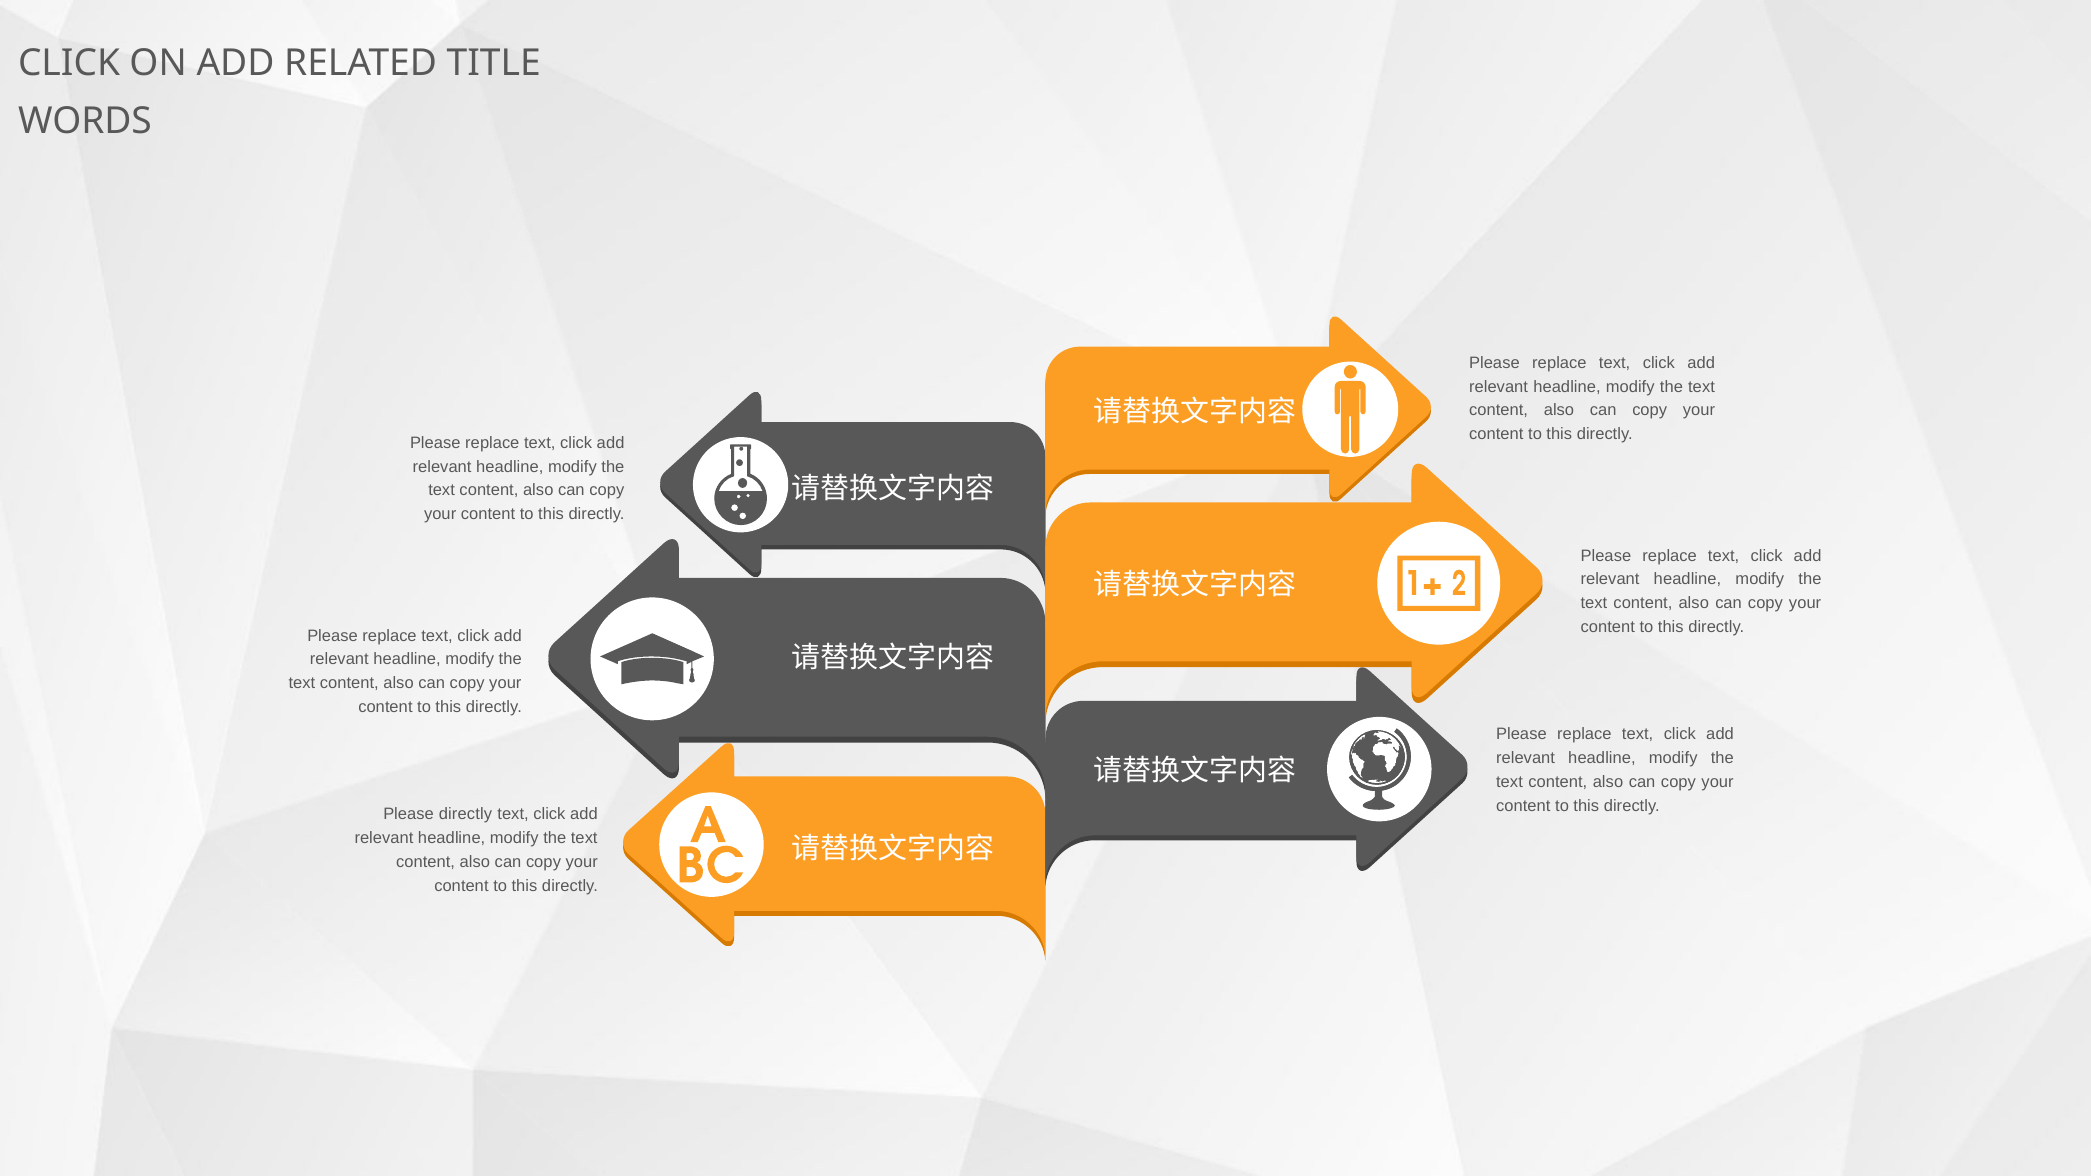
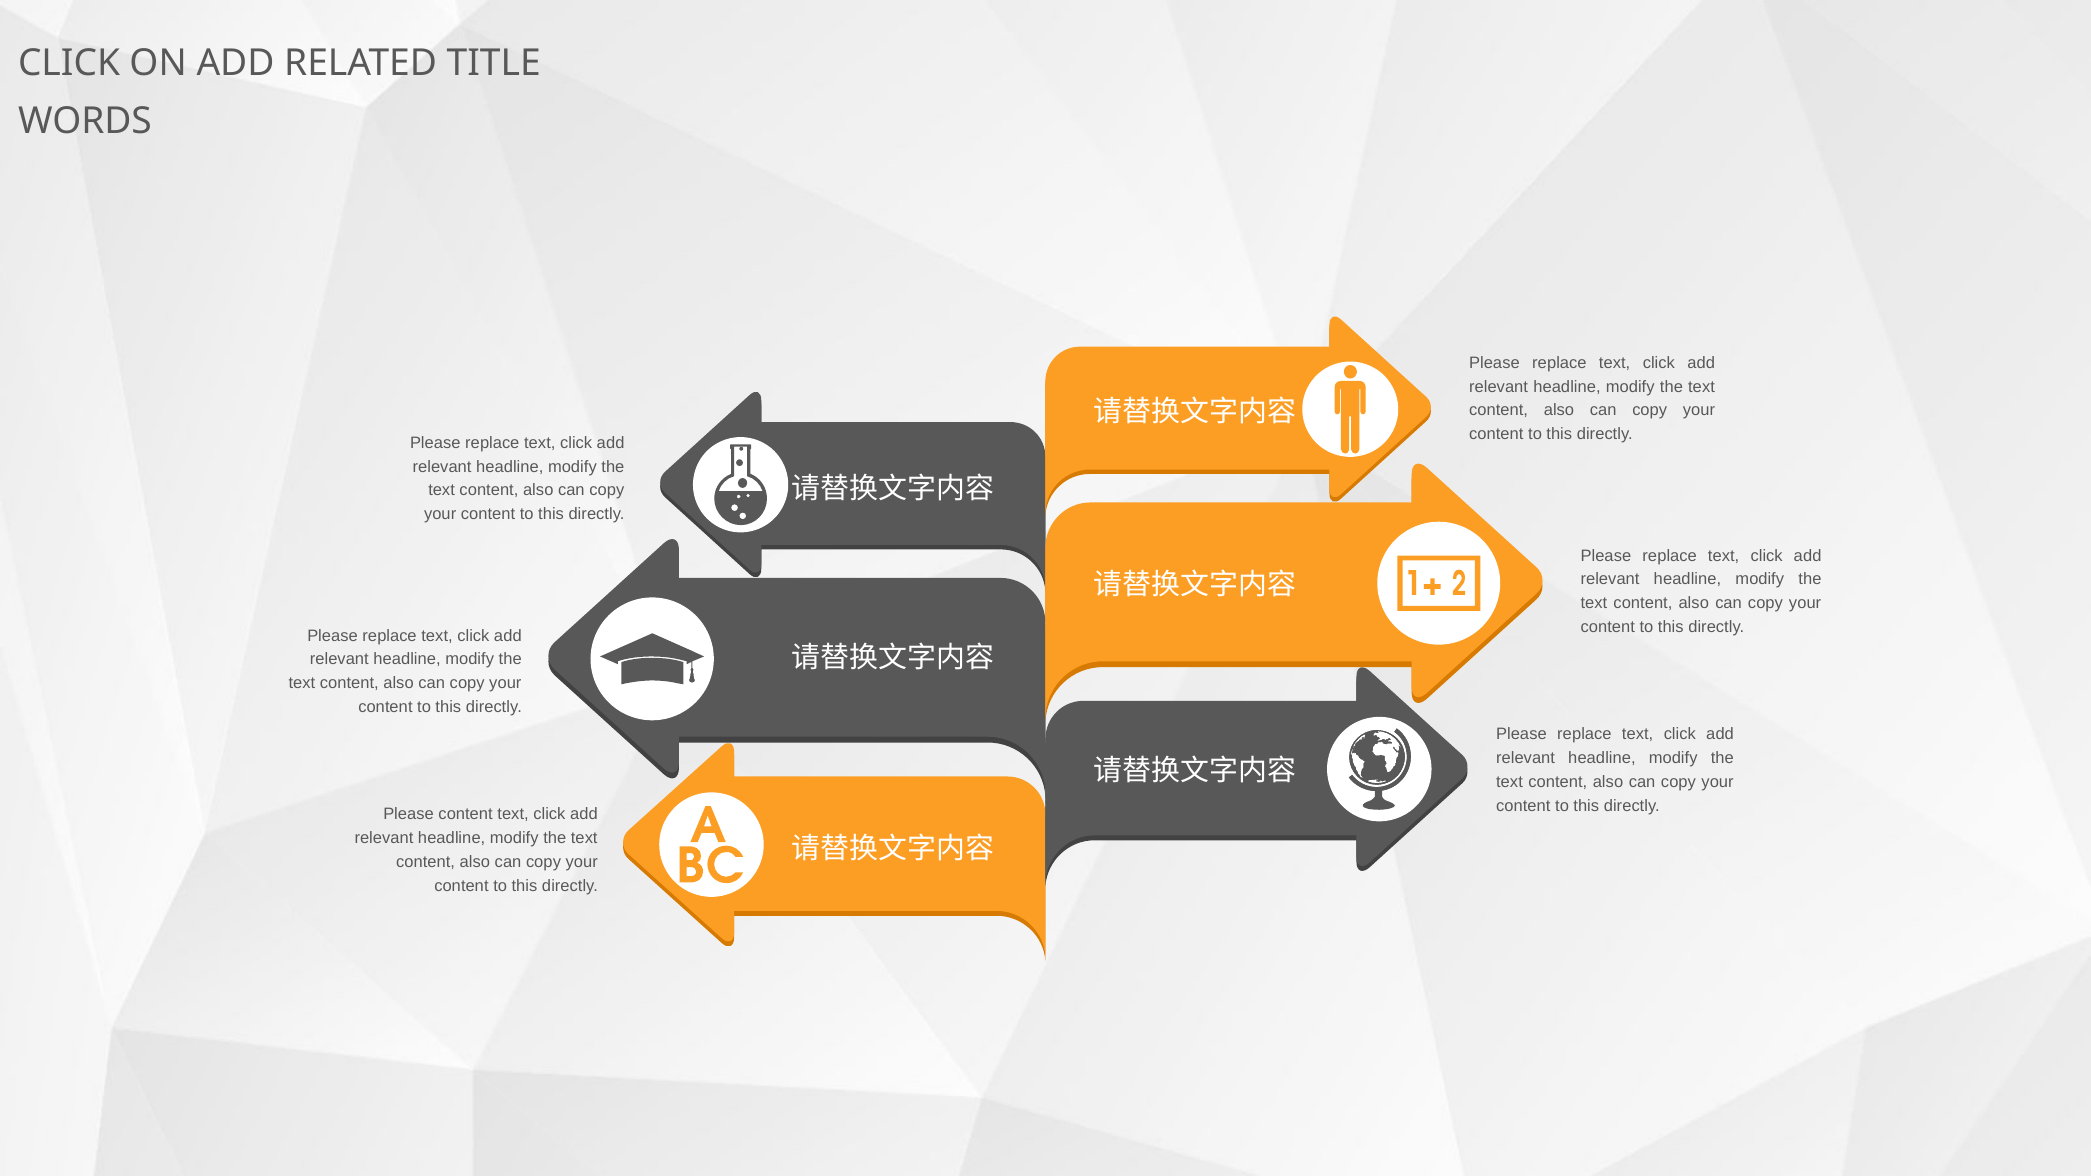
Please directly: directly -> content
